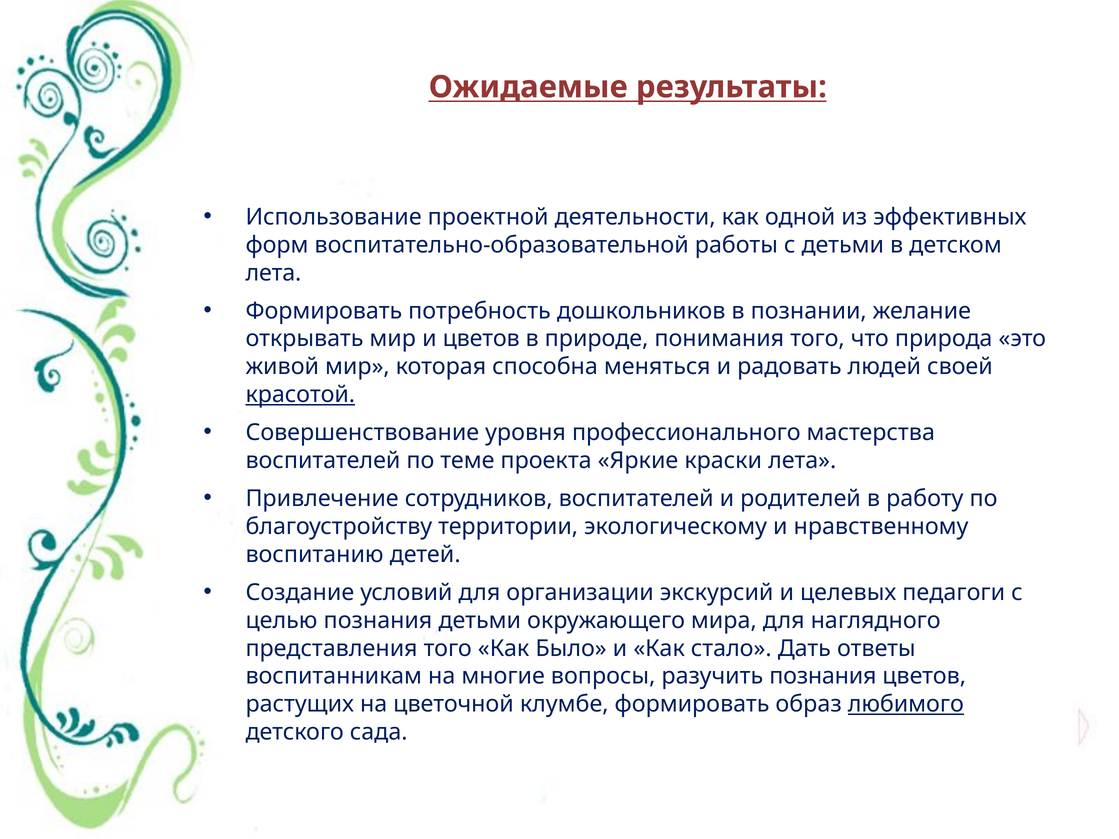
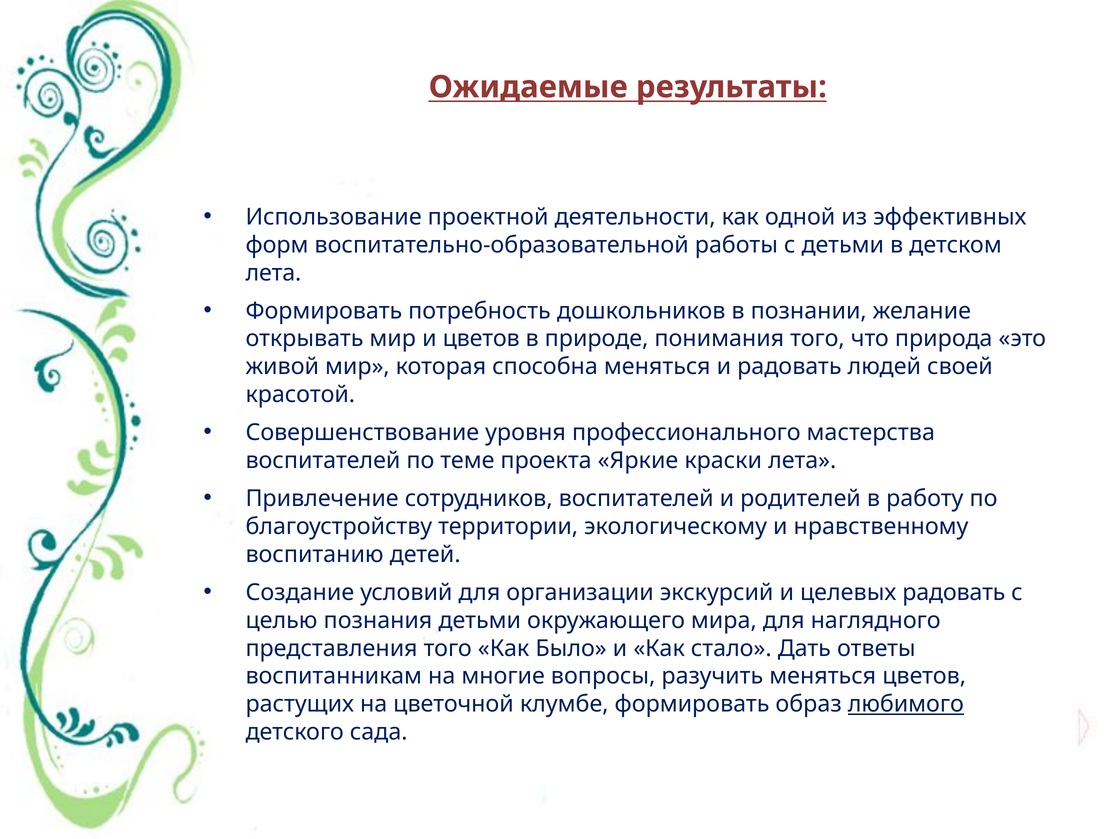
красотой underline: present -> none
целевых педагоги: педагоги -> радовать
разучить познания: познания -> меняться
